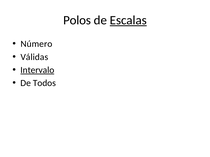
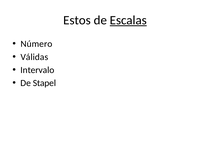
Polos: Polos -> Estos
Intervalo underline: present -> none
Todos: Todos -> Stapel
